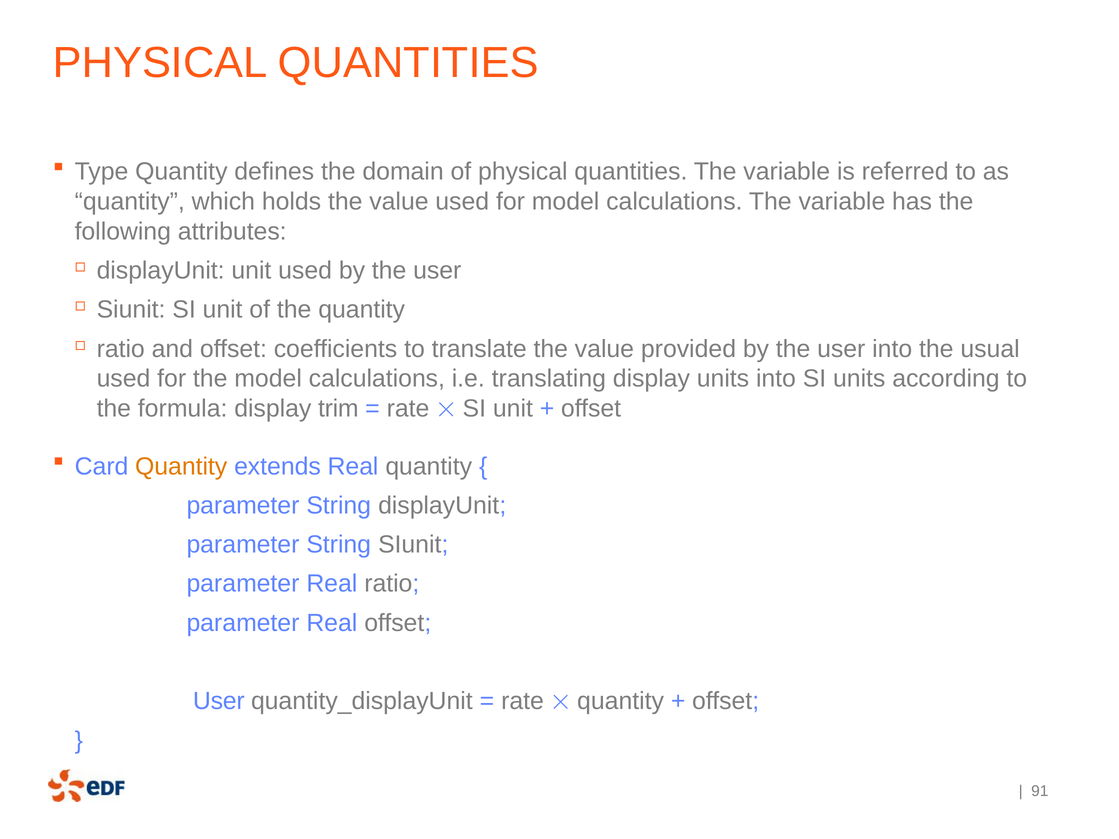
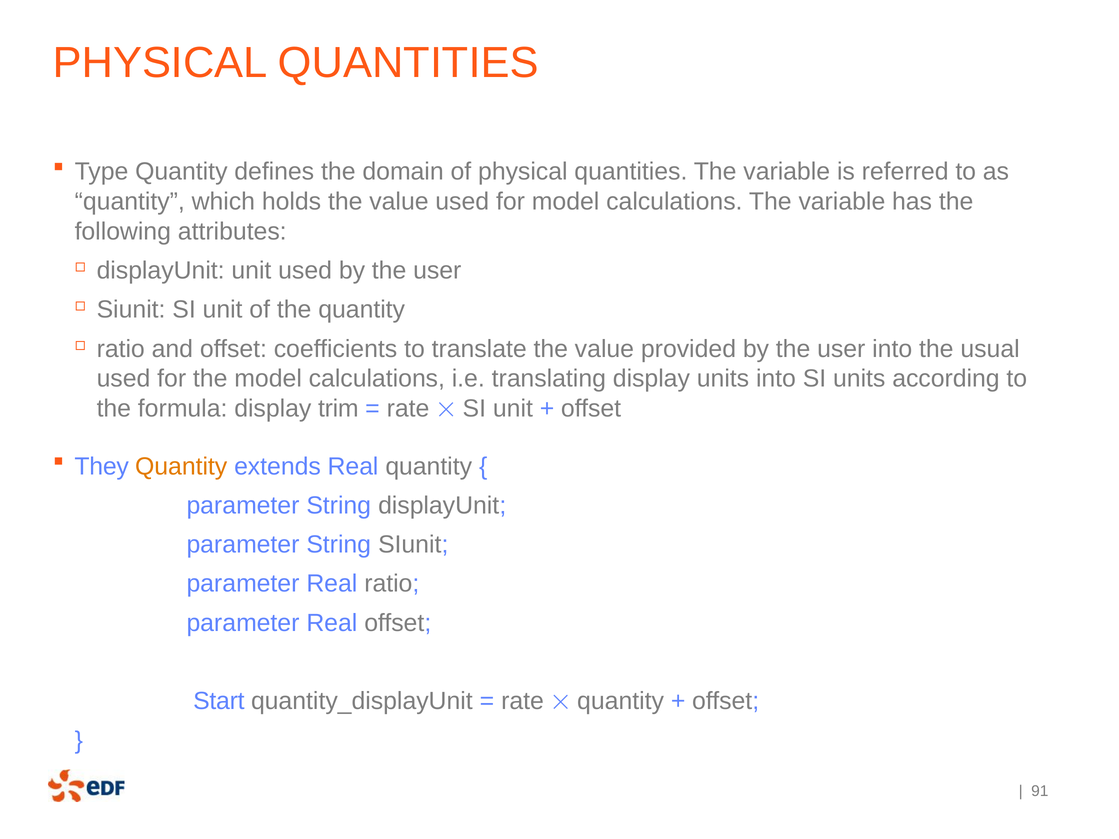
Card: Card -> They
User at (219, 701): User -> Start
